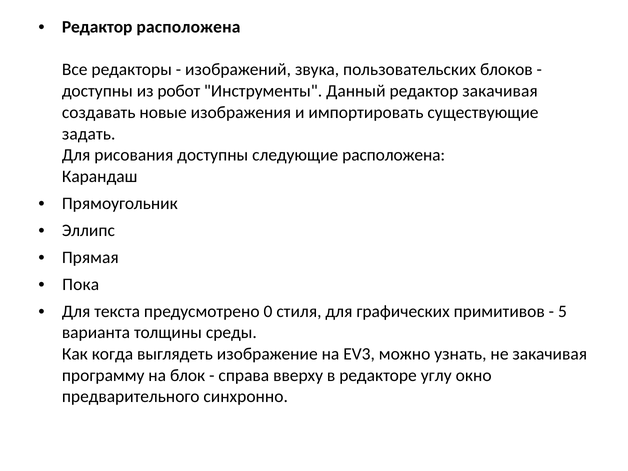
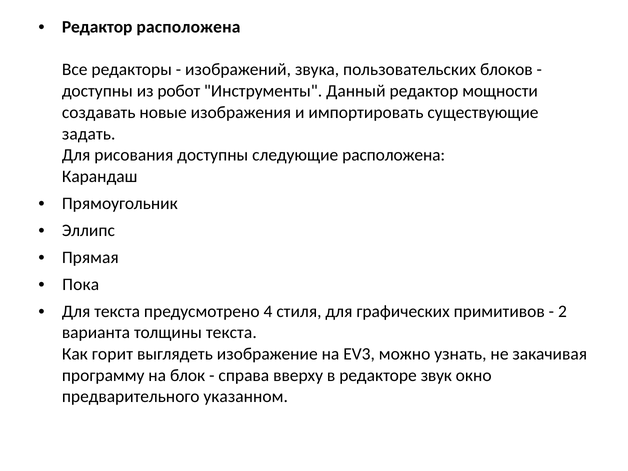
редактор закачивая: закачивая -> мощности
0: 0 -> 4
5: 5 -> 2
толщины среды: среды -> текста
когда: когда -> горит
углу: углу -> звук
синхронно: синхронно -> указанном
